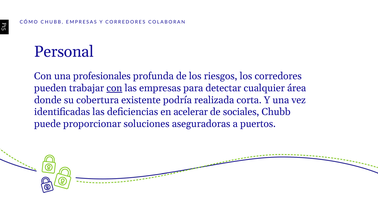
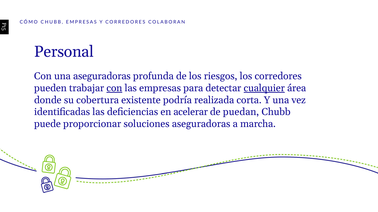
una profesionales: profesionales -> aseguradoras
cualquier underline: none -> present
sociales: sociales -> puedan
puertos: puertos -> marcha
